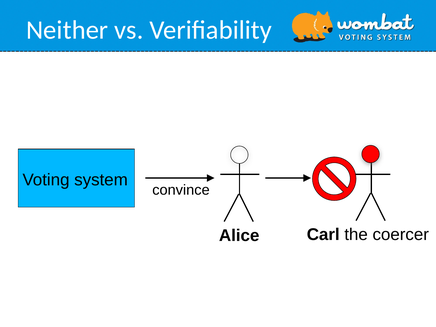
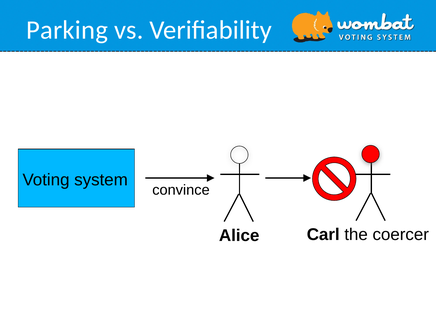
Neither: Neither -> Parking
